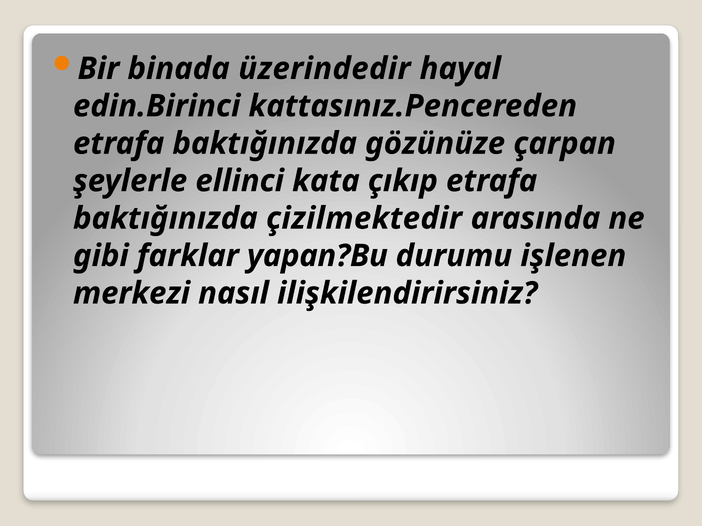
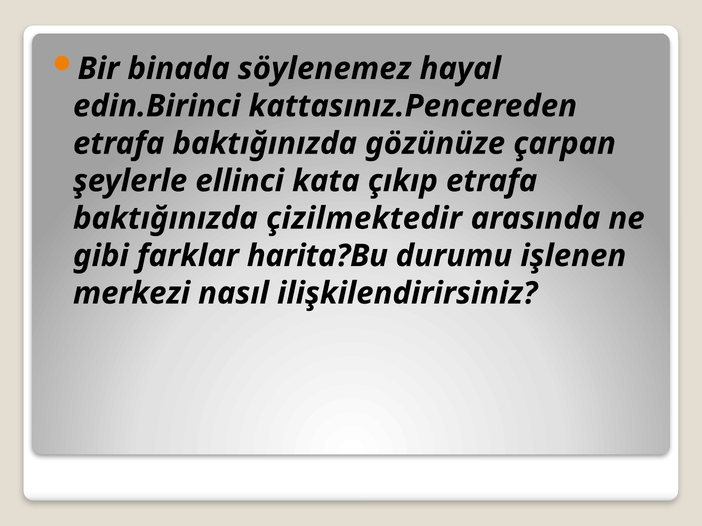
üzerindedir: üzerindedir -> söylenemez
yapan?Bu: yapan?Bu -> harita?Bu
